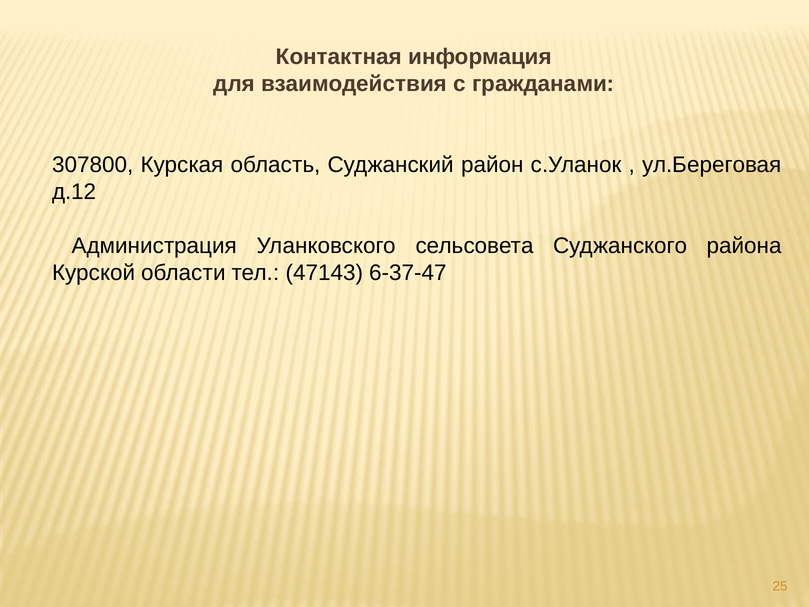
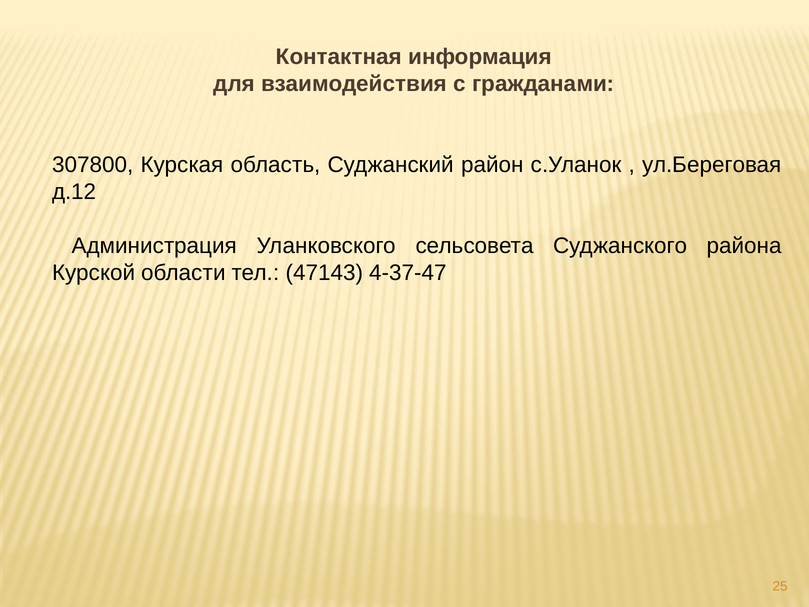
6-37-47: 6-37-47 -> 4-37-47
